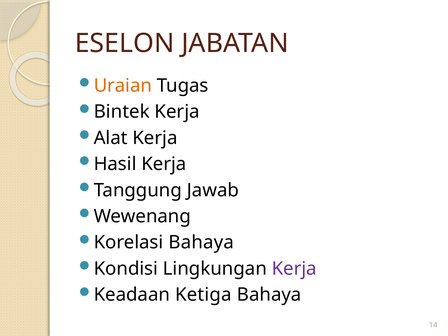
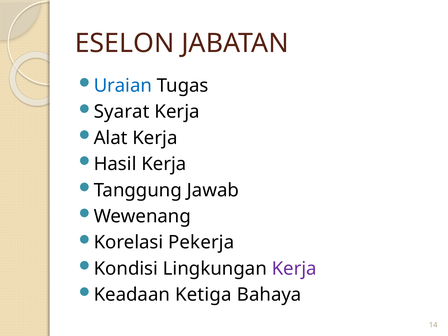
Uraian colour: orange -> blue
Bintek: Bintek -> Syarat
Korelasi Bahaya: Bahaya -> Pekerja
